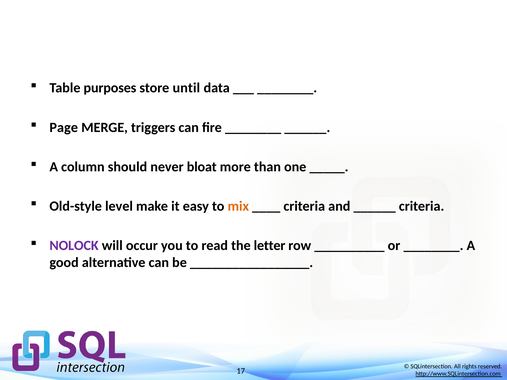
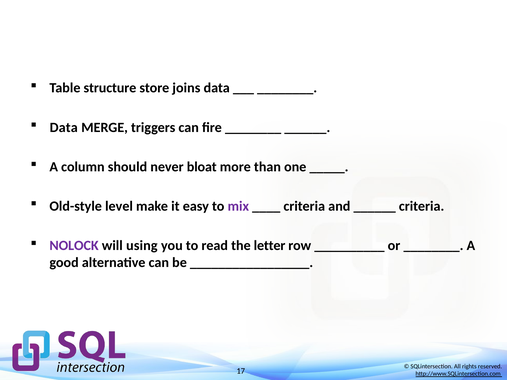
purposes: purposes -> structure
until: until -> joins
Page at (64, 127): Page -> Data
mix colour: orange -> purple
occur: occur -> using
